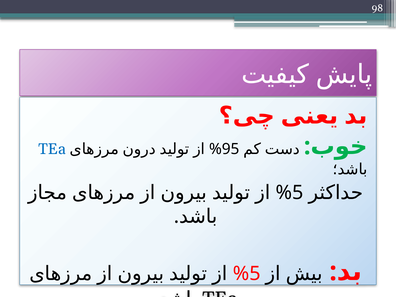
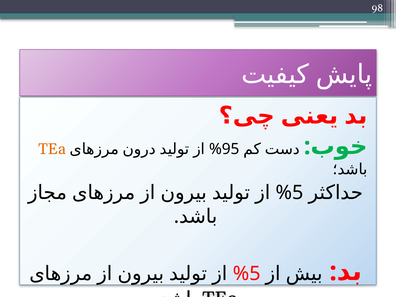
TEa at (52, 149) colour: blue -> orange
